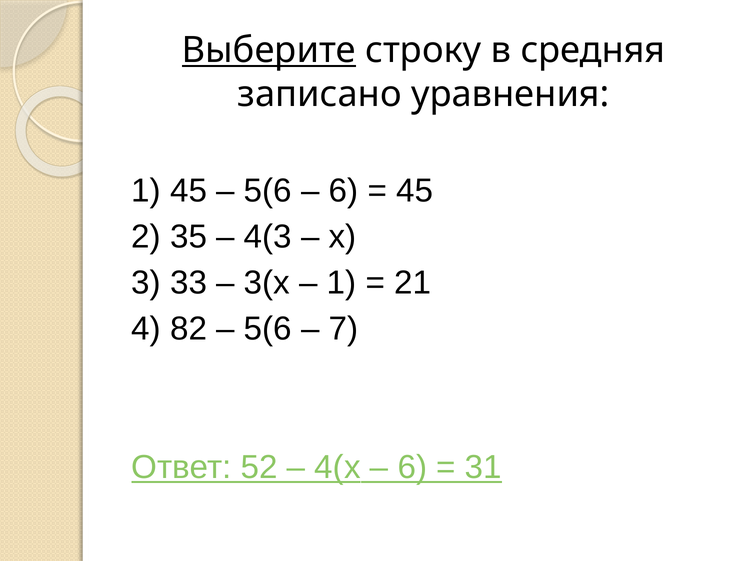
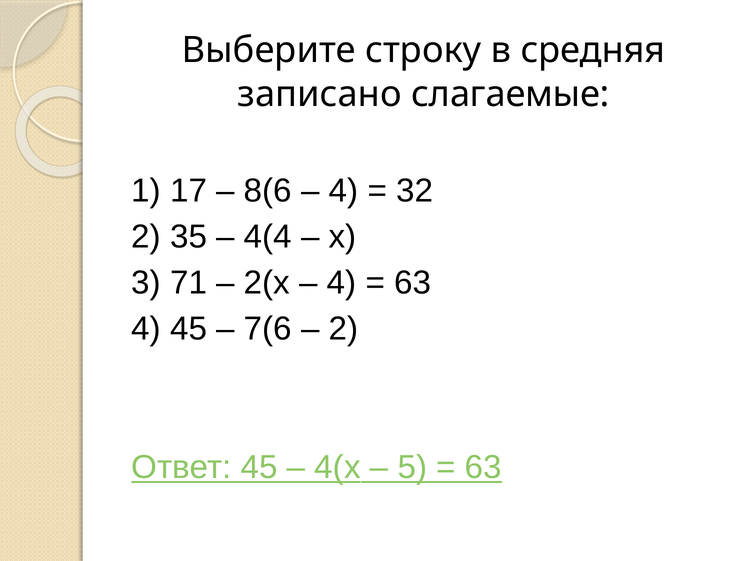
Выберите underline: present -> none
уравнения: уравнения -> слагаемые
1 45: 45 -> 17
5(6 at (268, 190): 5(6 -> 8(6
6 at (344, 190): 6 -> 4
45 at (415, 190): 45 -> 32
4(3: 4(3 -> 4(4
33: 33 -> 71
3(х: 3(х -> 2(х
1 at (342, 282): 1 -> 4
21 at (413, 282): 21 -> 63
4 82: 82 -> 45
5(6 at (268, 329): 5(6 -> 7(6
7 at (344, 329): 7 -> 2
Ответ 52: 52 -> 45
6 at (412, 467): 6 -> 5
31 at (483, 467): 31 -> 63
